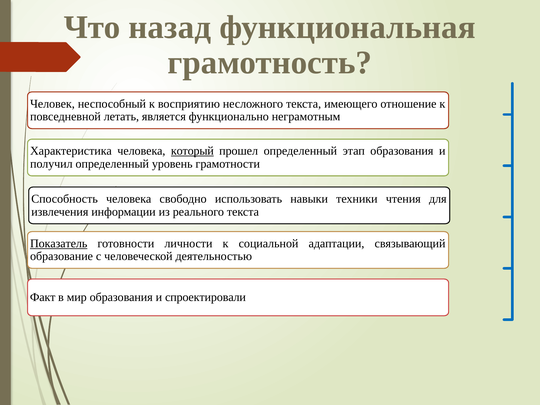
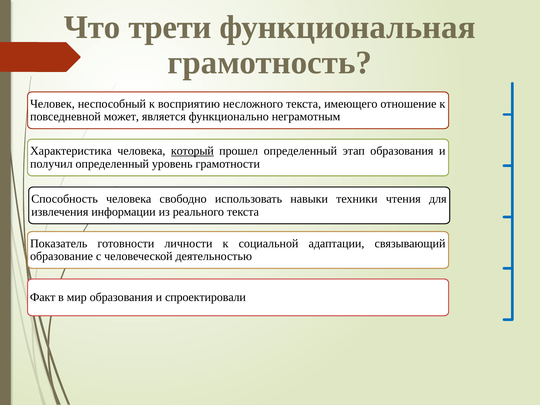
назад: назад -> трети
летать: летать -> может
Показатель underline: present -> none
